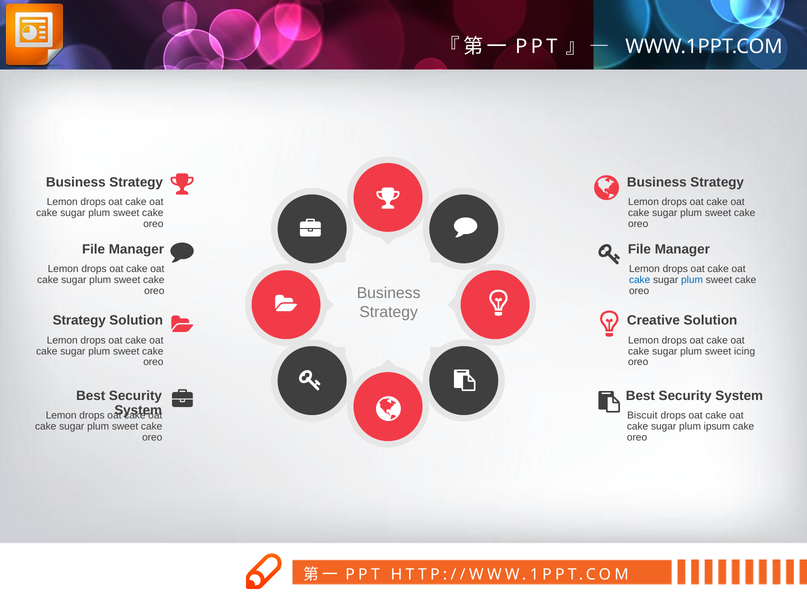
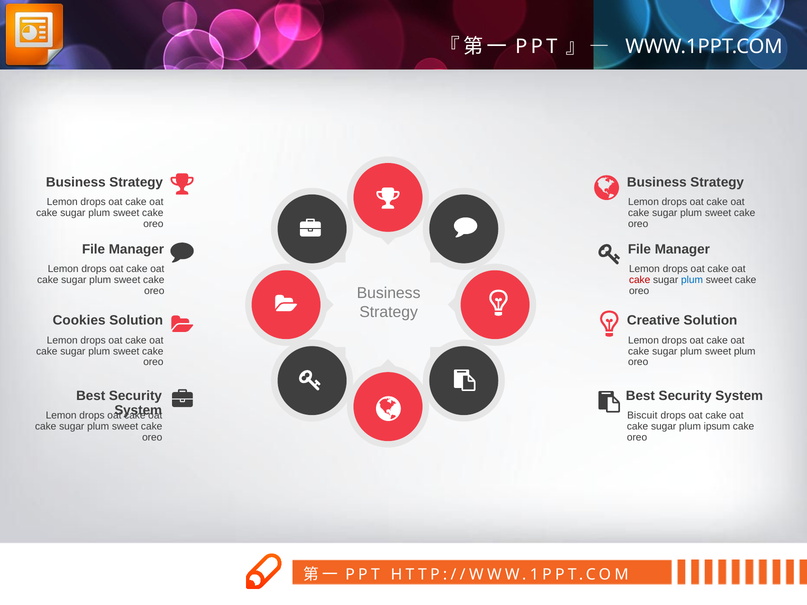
cake at (640, 280) colour: blue -> red
Strategy at (79, 321): Strategy -> Cookies
sweet icing: icing -> plum
